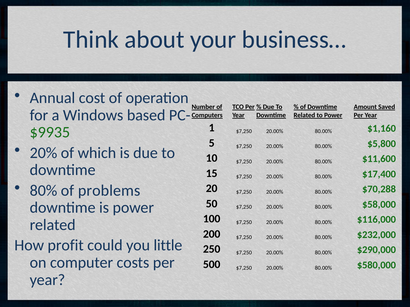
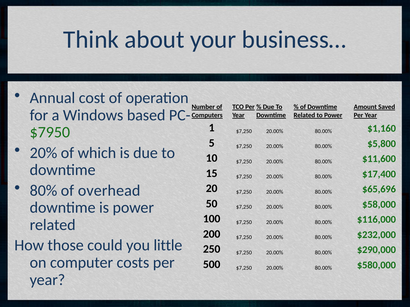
$9935: $9935 -> $7950
problems: problems -> overhead
$70,288: $70,288 -> $65,696
profit: profit -> those
